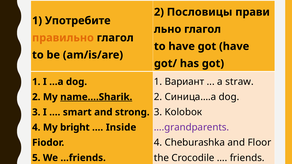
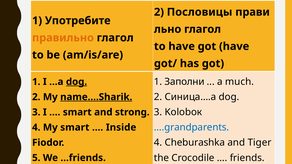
Вариант: Вариант -> Заполни
straw: straw -> much
dog at (77, 82) underline: none -> present
….grandparents colour: purple -> blue
My bright: bright -> smart
Floor: Floor -> Tiger
